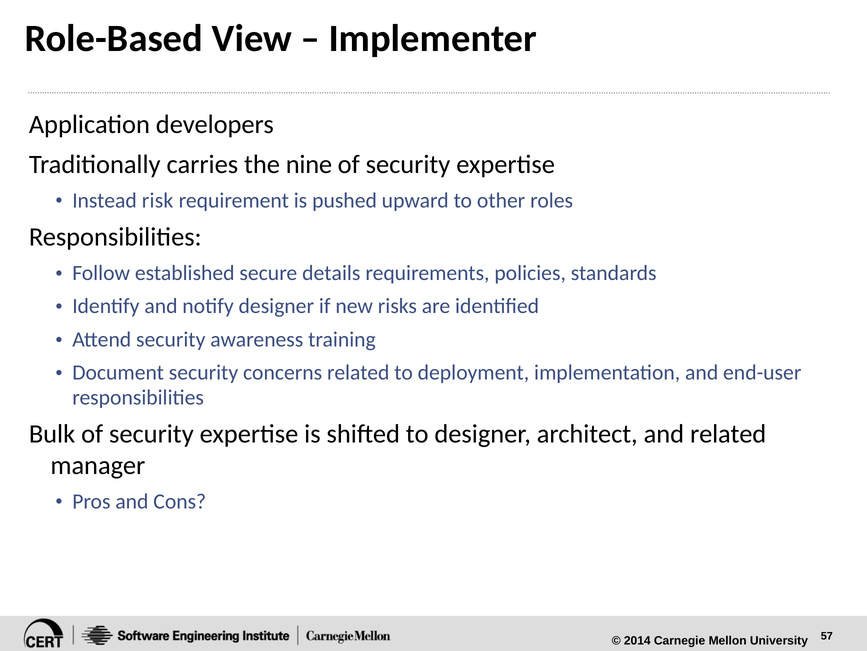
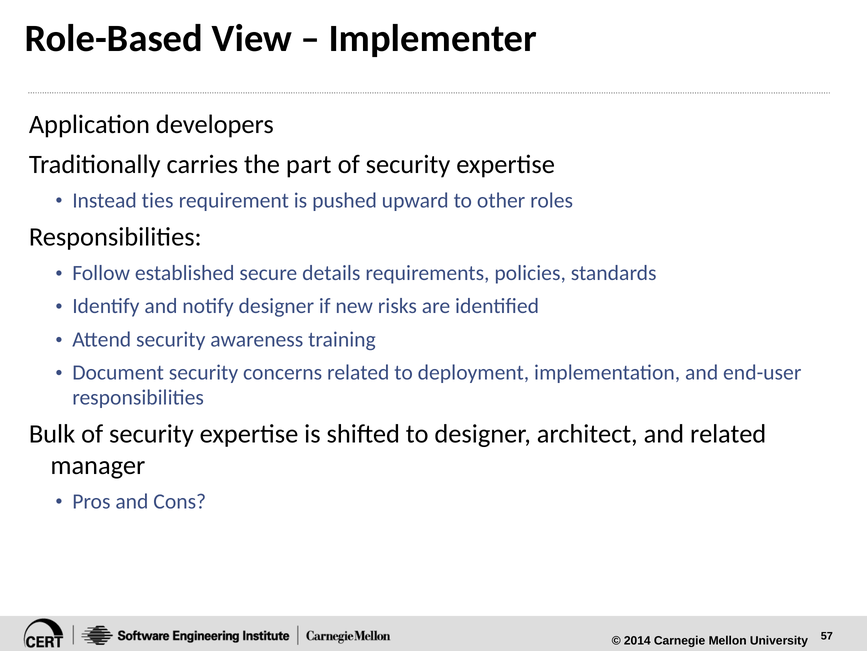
nine: nine -> part
risk: risk -> ties
